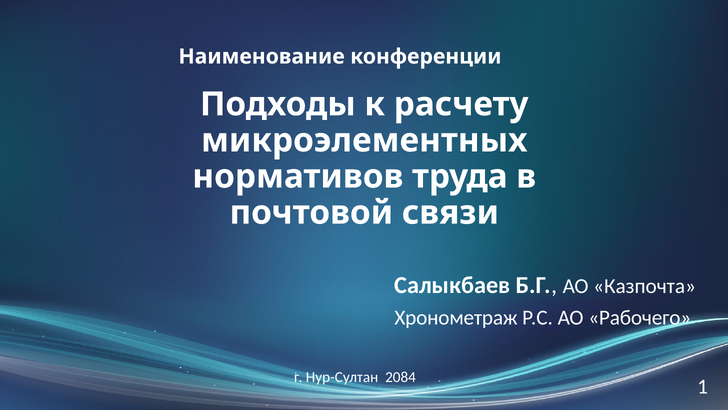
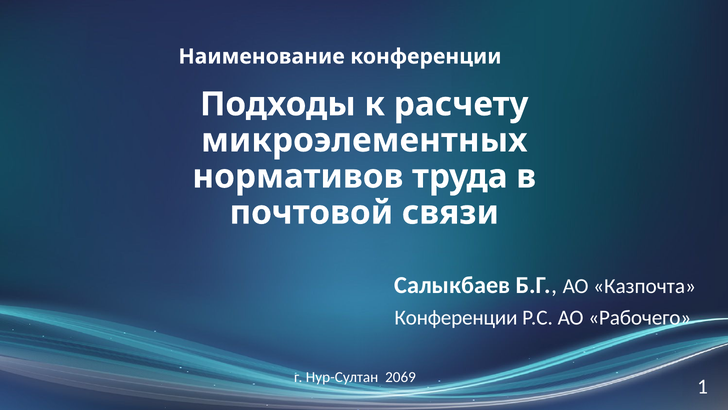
Хронометраж at (456, 317): Хронометраж -> Конференции
2084: 2084 -> 2069
